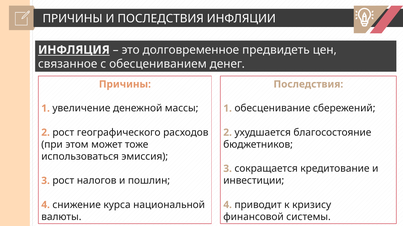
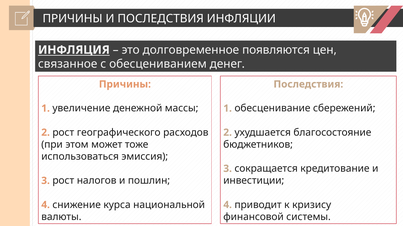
предвидеть: предвидеть -> появляются
